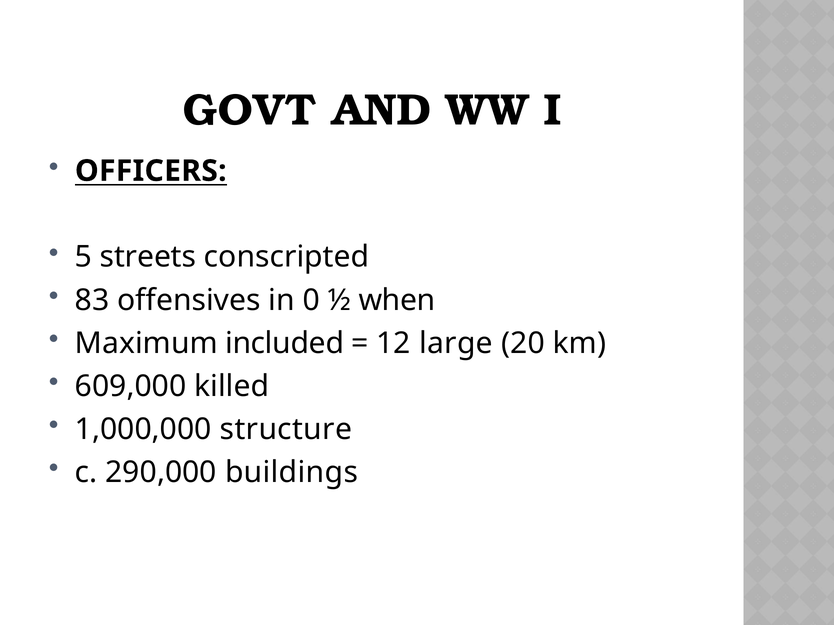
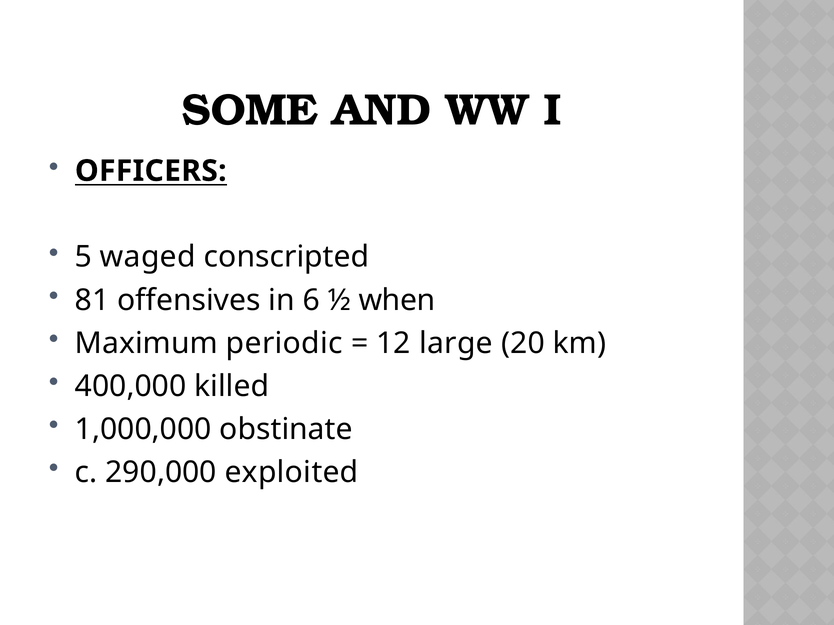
GOVT: GOVT -> SOME
streets: streets -> waged
83: 83 -> 81
0: 0 -> 6
included: included -> periodic
609,000: 609,000 -> 400,000
structure: structure -> obstinate
buildings: buildings -> exploited
